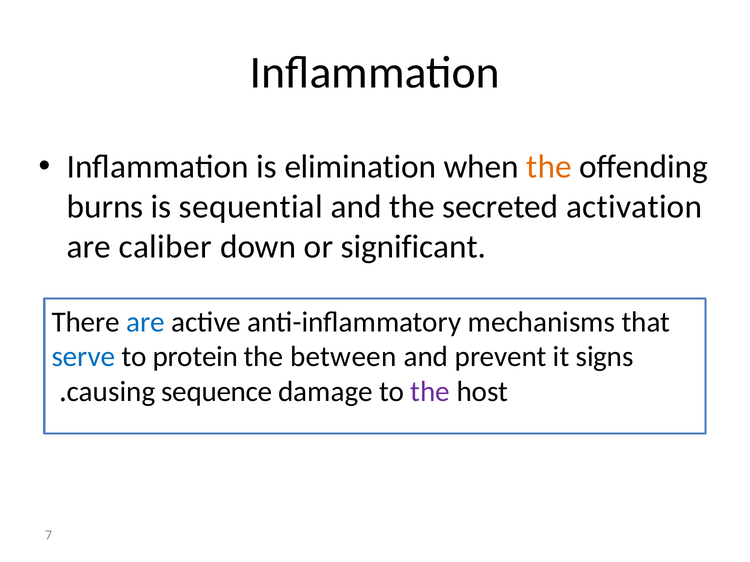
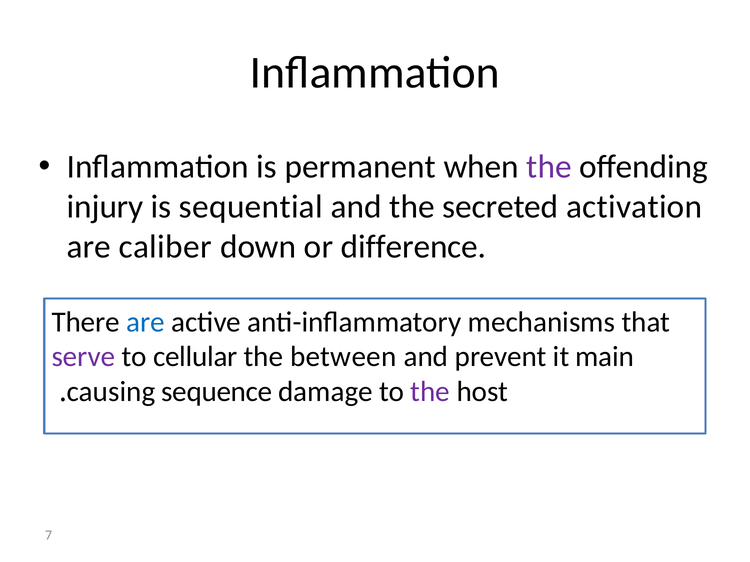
elimination: elimination -> permanent
the at (549, 167) colour: orange -> purple
burns: burns -> injury
significant: significant -> difference
serve colour: blue -> purple
protein: protein -> cellular
signs: signs -> main
